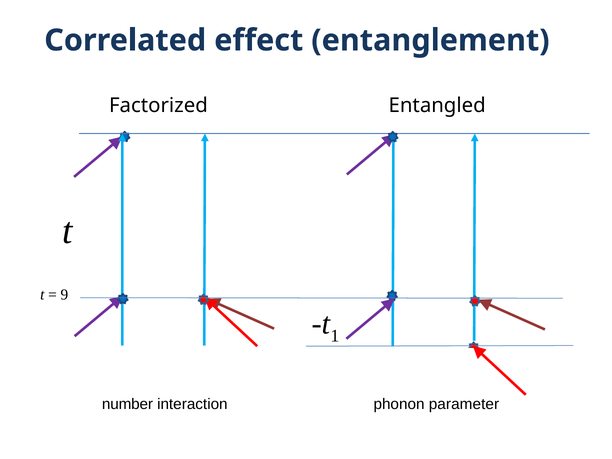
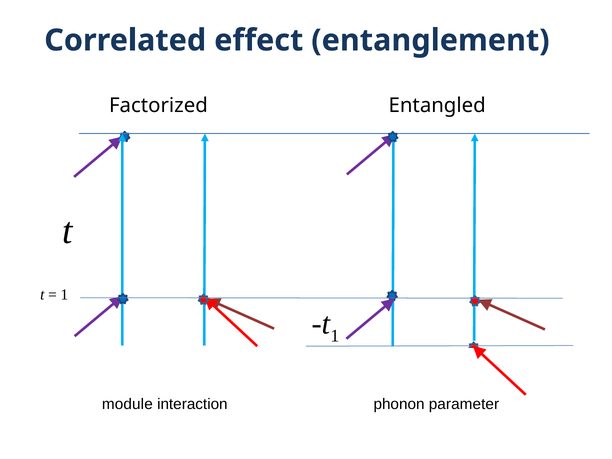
9 at (64, 295): 9 -> 1
number: number -> module
